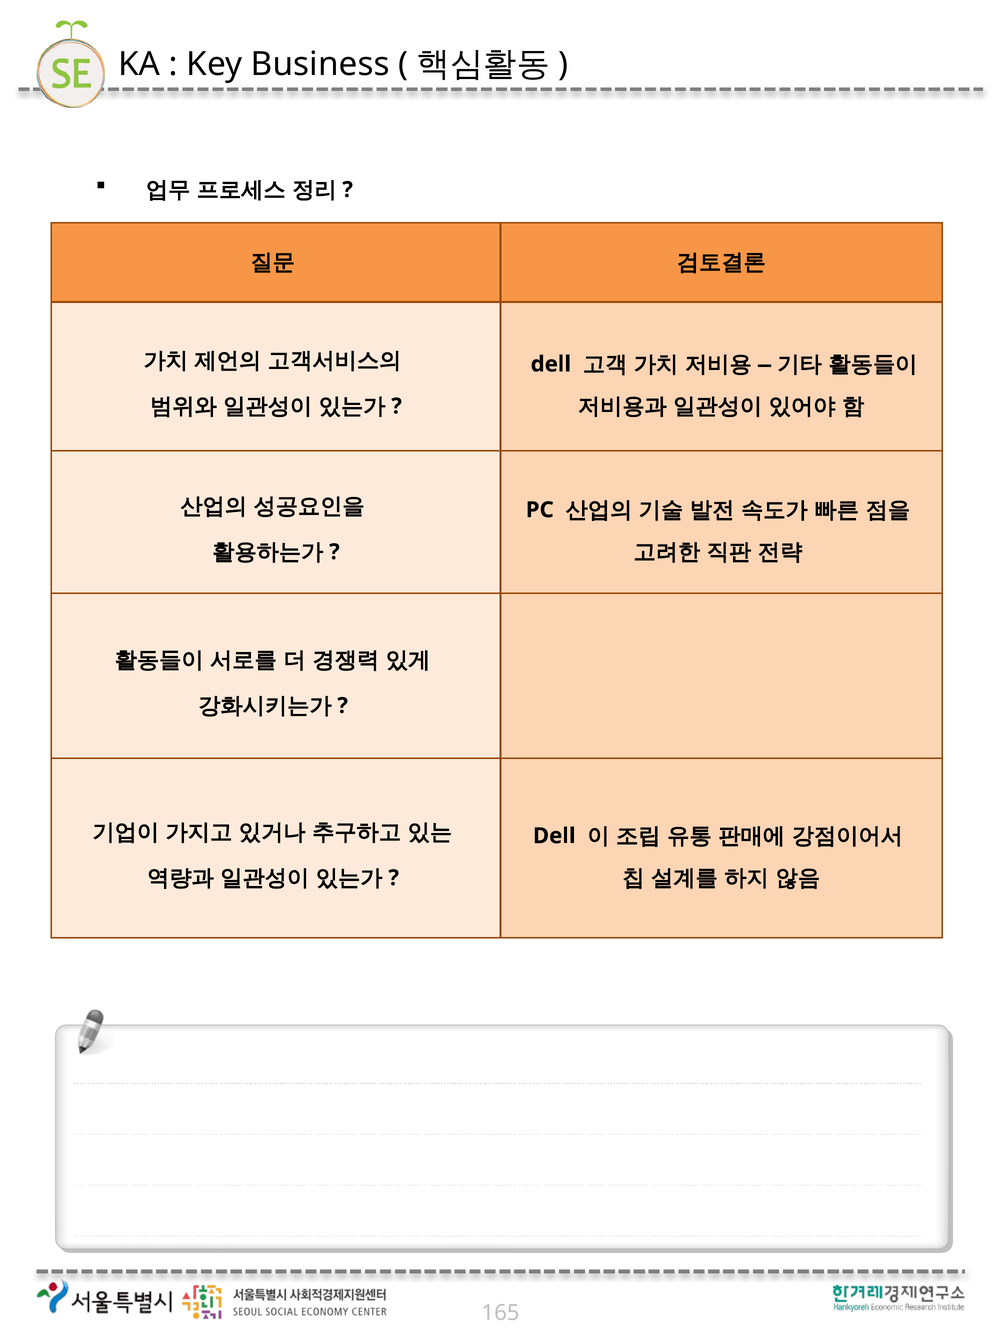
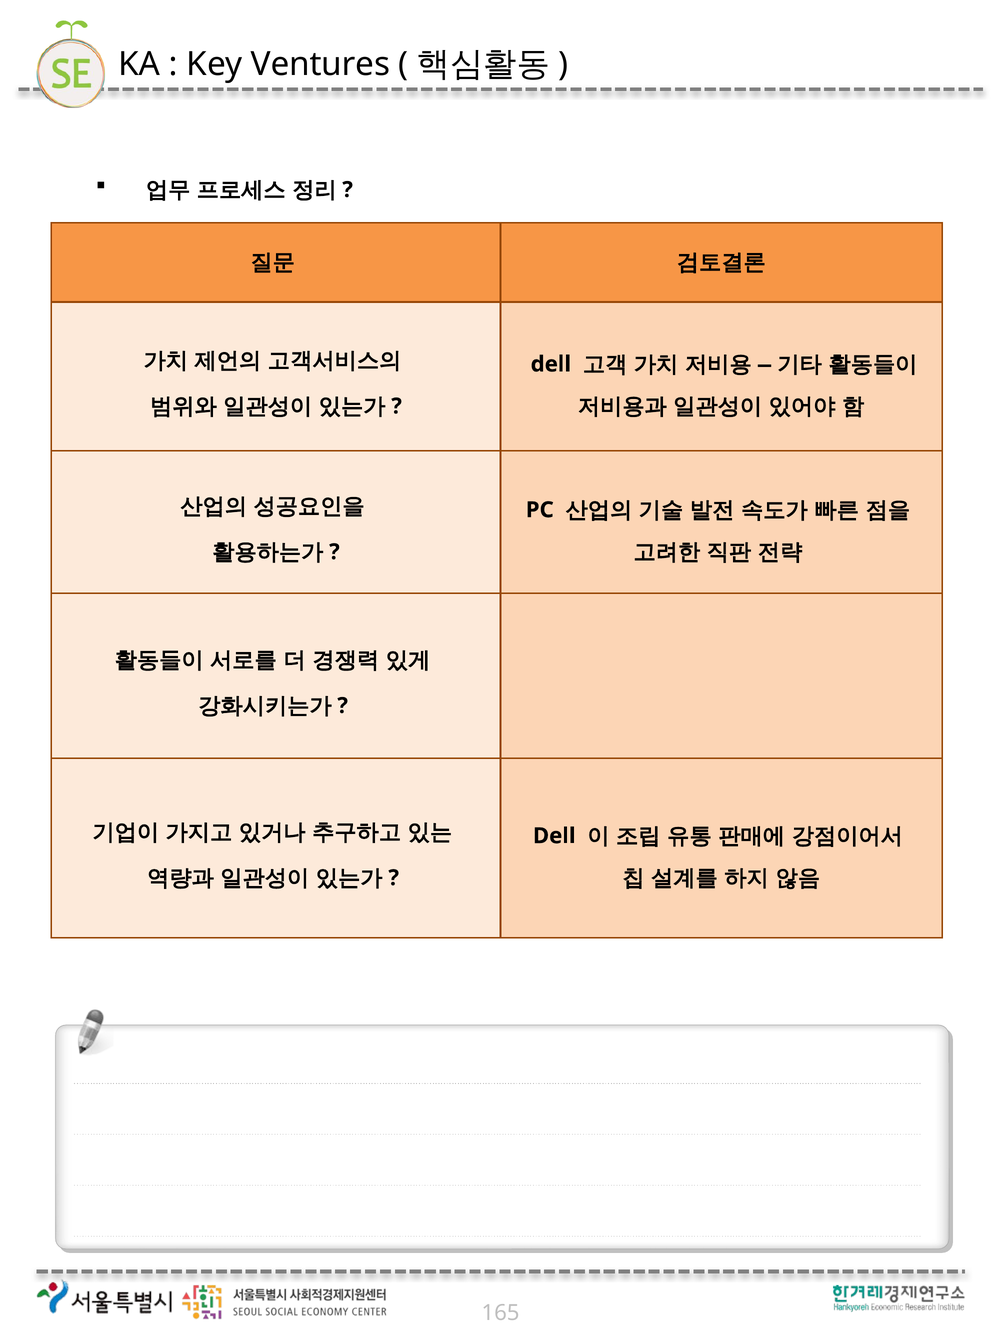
Business: Business -> Ventures
